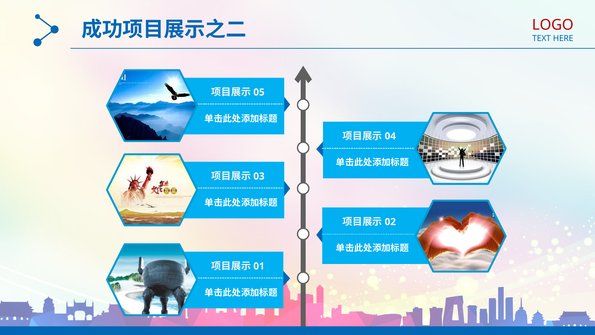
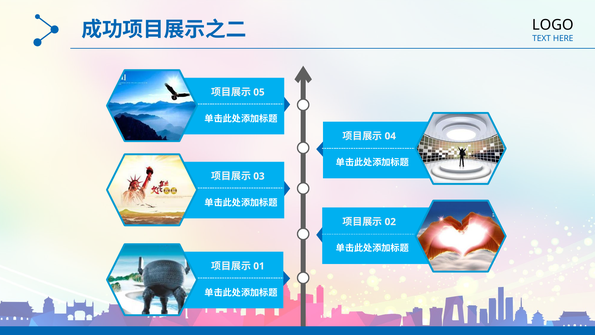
LOGO colour: red -> black
